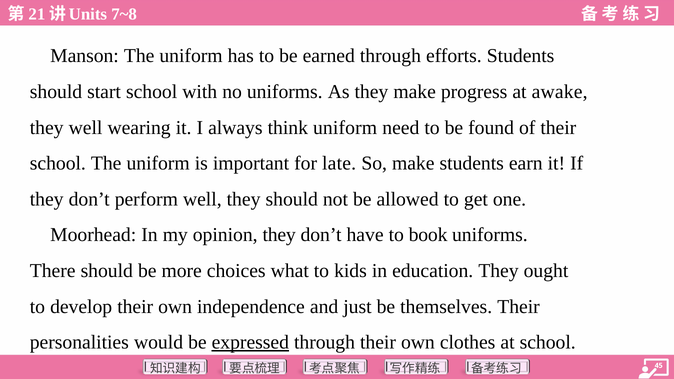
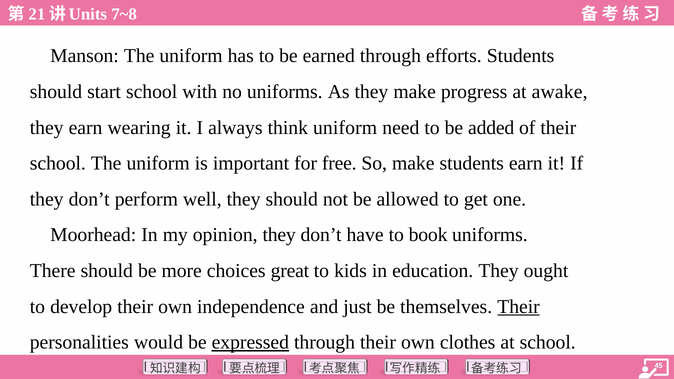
they well: well -> earn
found: found -> added
late: late -> free
what: what -> great
Their at (519, 307) underline: none -> present
